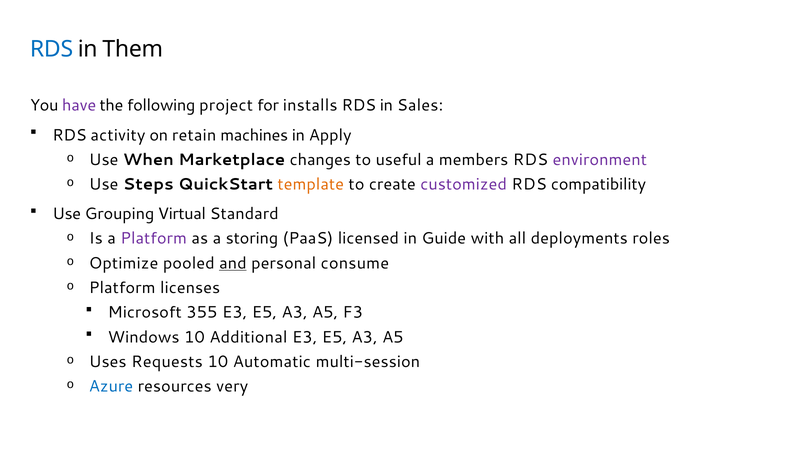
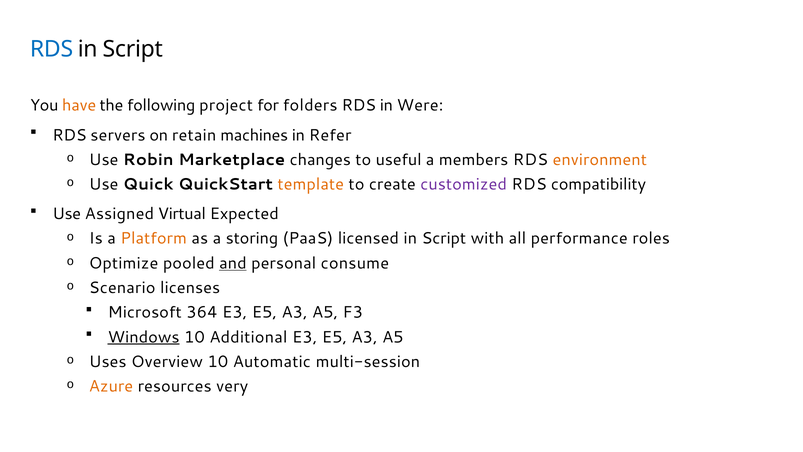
Them at (133, 49): Them -> Script
have colour: purple -> orange
installs: installs -> folders
Sales: Sales -> Were
activity: activity -> servers
Apply: Apply -> Refer
When: When -> Robin
environment colour: purple -> orange
Steps: Steps -> Quick
Grouping: Grouping -> Assigned
Standard: Standard -> Expected
Platform at (154, 238) colour: purple -> orange
Guide at (444, 238): Guide -> Script
deployments: deployments -> performance
Platform at (122, 288): Platform -> Scenario
355: 355 -> 364
Windows underline: none -> present
Requests: Requests -> Overview
Azure colour: blue -> orange
